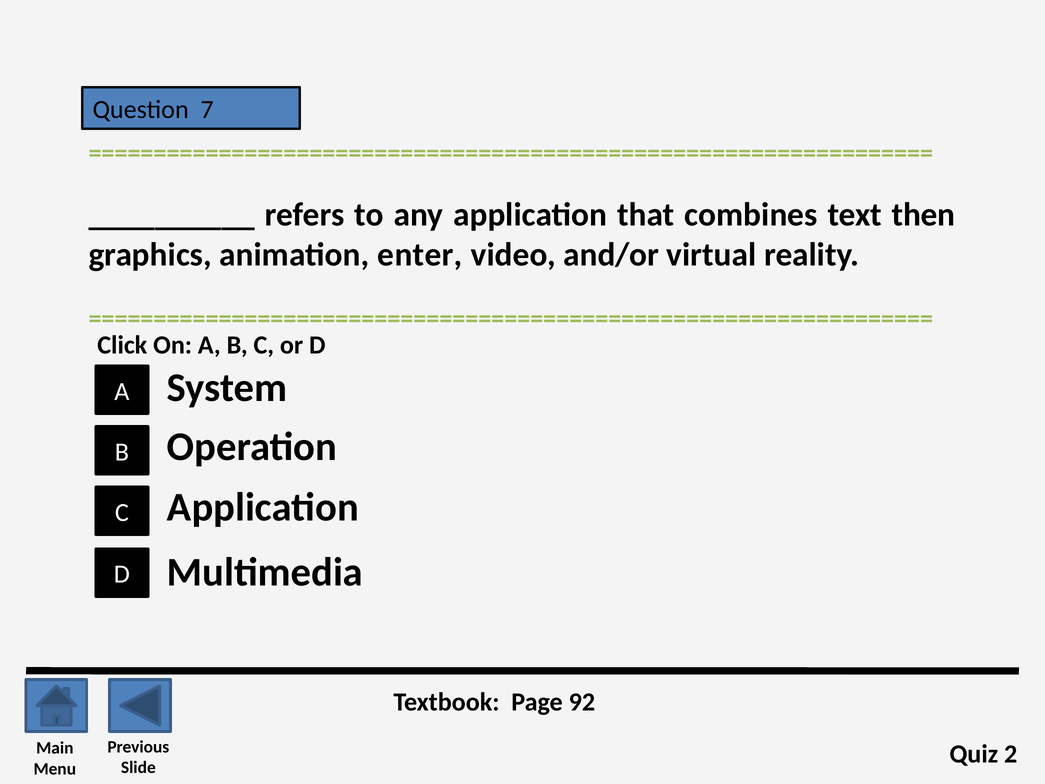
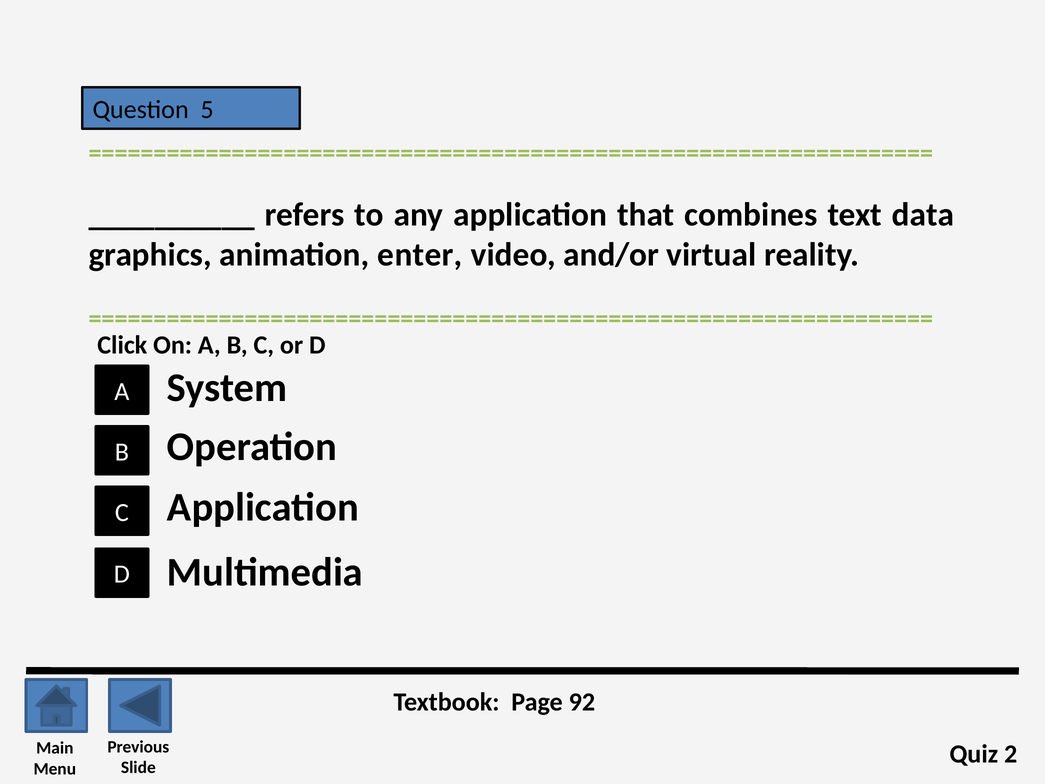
7: 7 -> 5
then: then -> data
